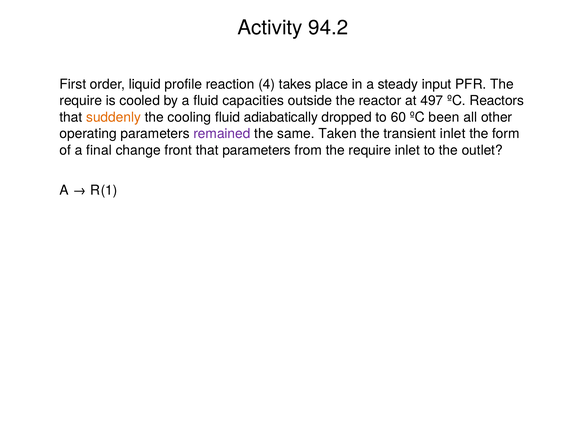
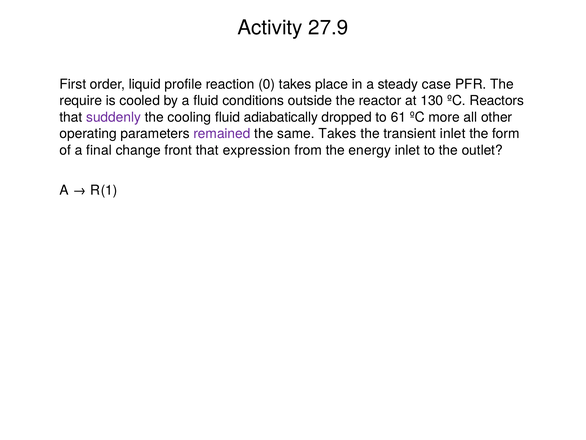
94.2: 94.2 -> 27.9
4: 4 -> 0
input: input -> case
capacities: capacities -> conditions
497: 497 -> 130
suddenly colour: orange -> purple
60: 60 -> 61
been: been -> more
same Taken: Taken -> Takes
that parameters: parameters -> expression
from the require: require -> energy
